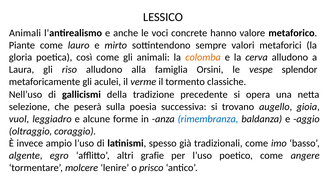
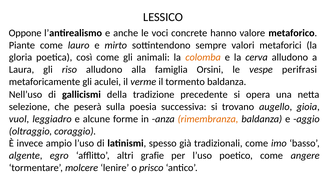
Animali at (25, 33): Animali -> Oppone
splendor: splendor -> perifrasi
tormento classiche: classiche -> baldanza
rimembranza colour: blue -> orange
